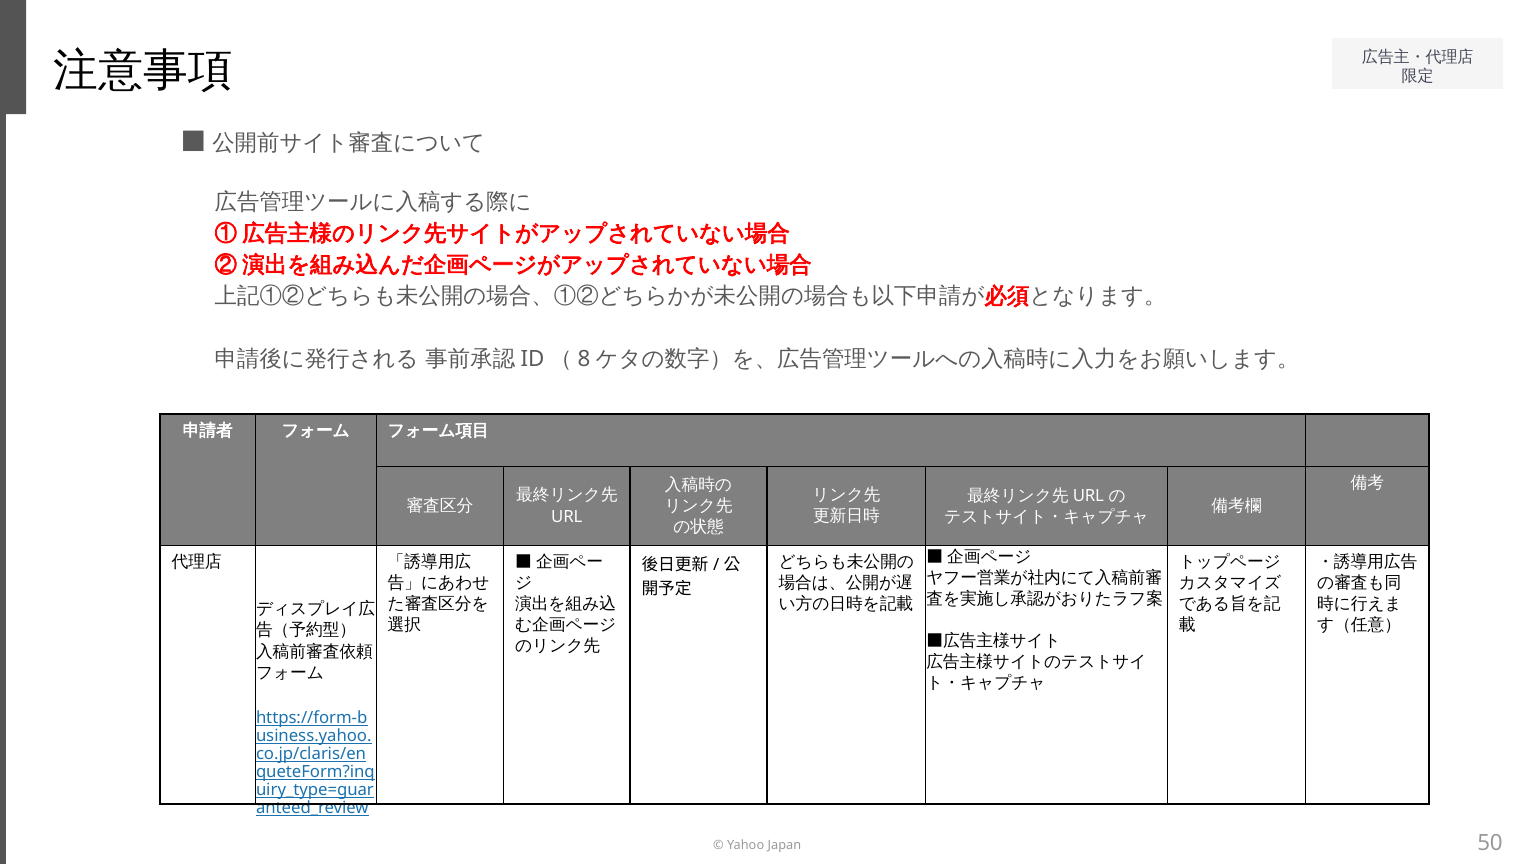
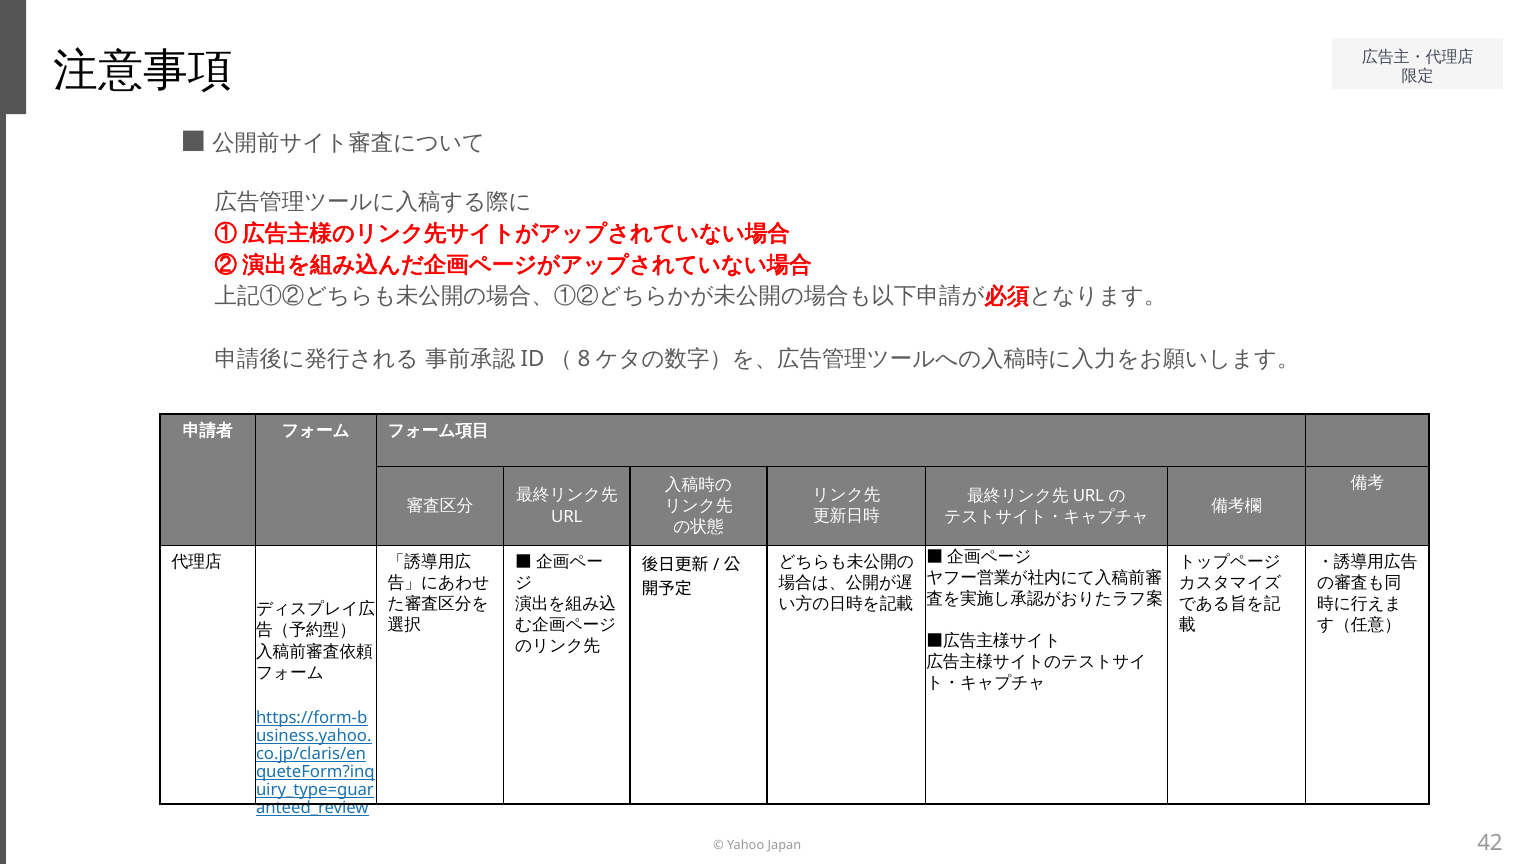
50: 50 -> 42
